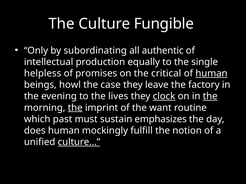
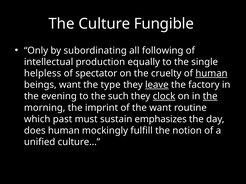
authentic: authentic -> following
promises: promises -> spectator
critical: critical -> cruelty
beings howl: howl -> want
case: case -> type
leave underline: none -> present
lives: lives -> such
the at (75, 108) underline: present -> none
culture… underline: present -> none
